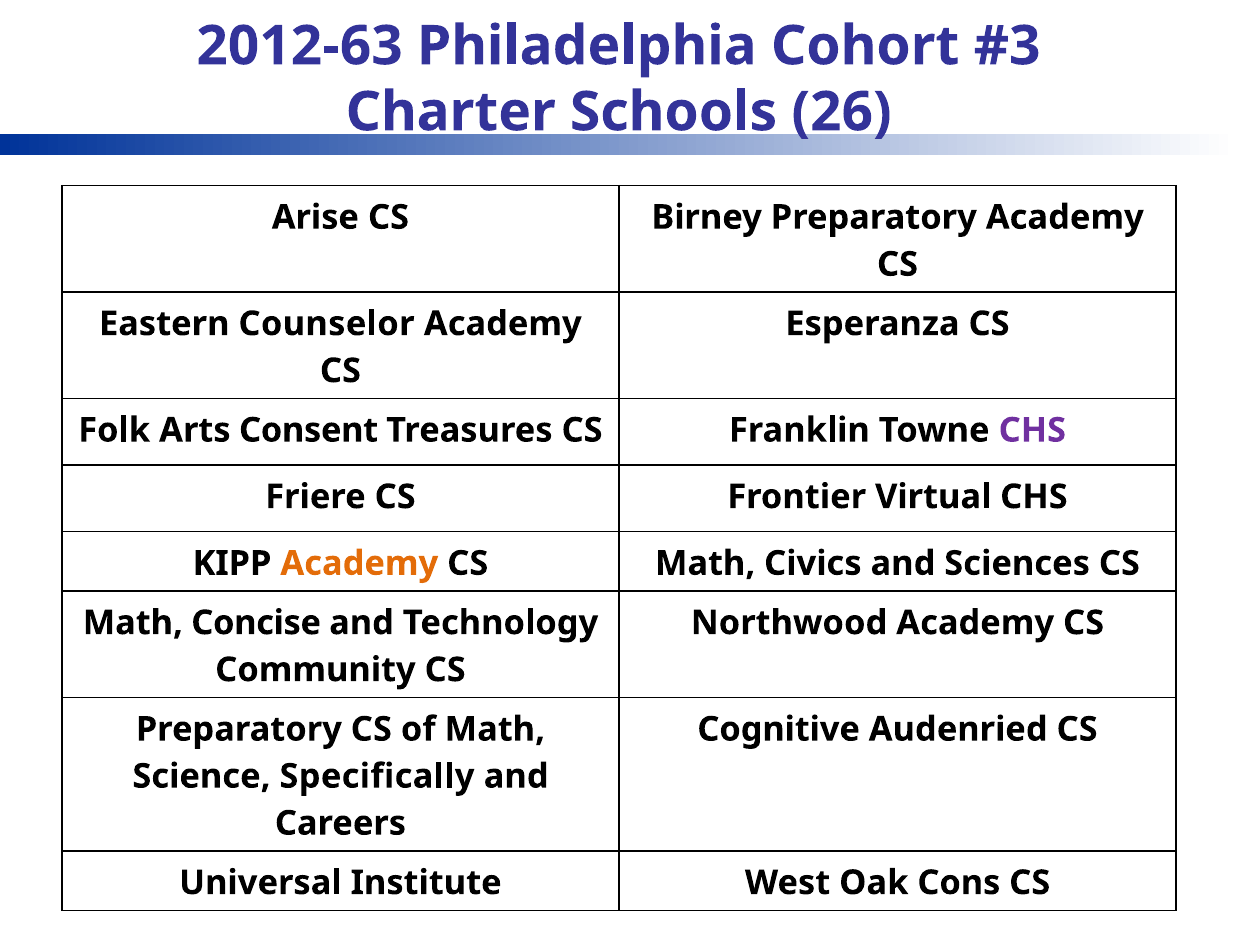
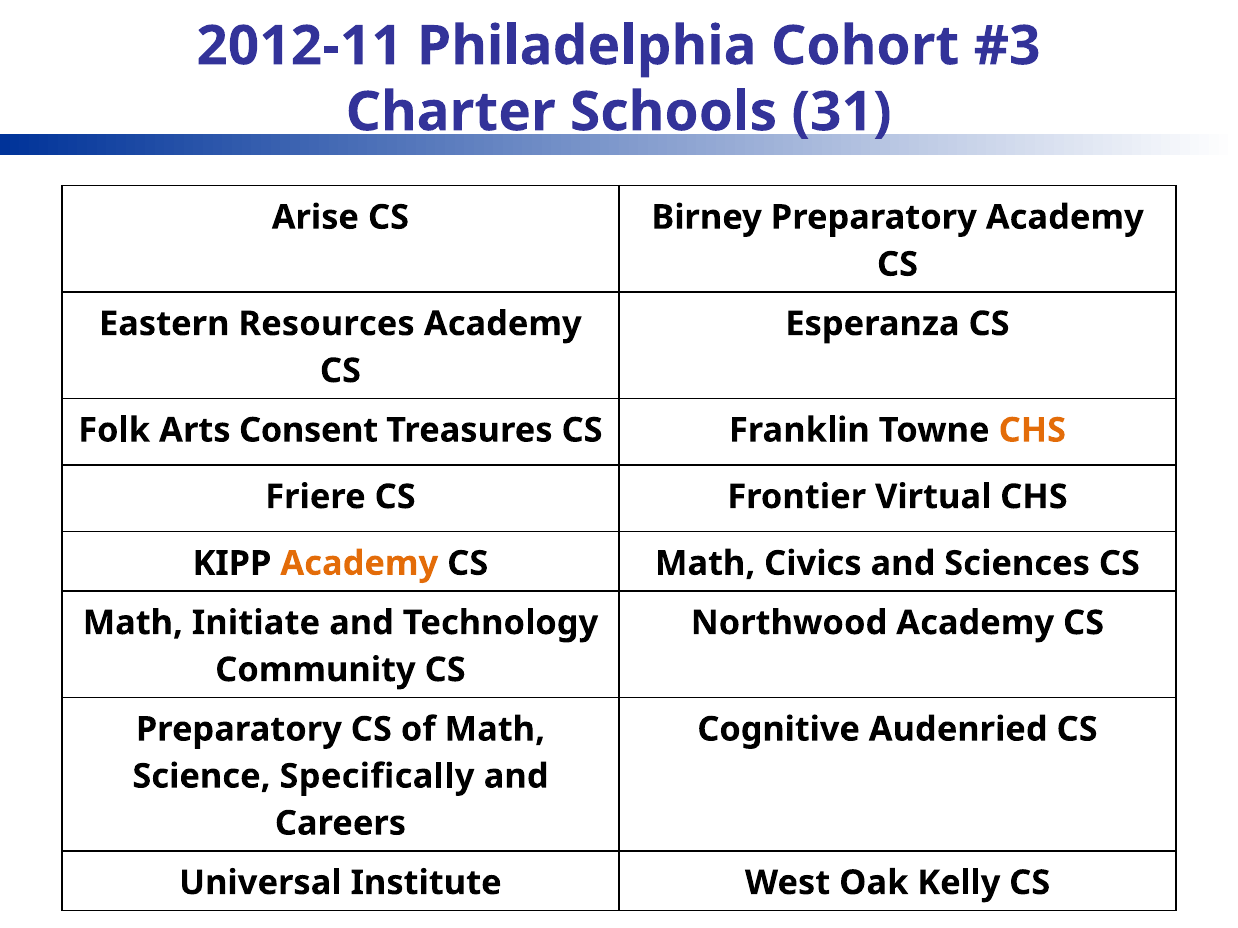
2012-63: 2012-63 -> 2012-11
26: 26 -> 31
Counselor: Counselor -> Resources
CHS at (1032, 430) colour: purple -> orange
Concise: Concise -> Initiate
Cons: Cons -> Kelly
